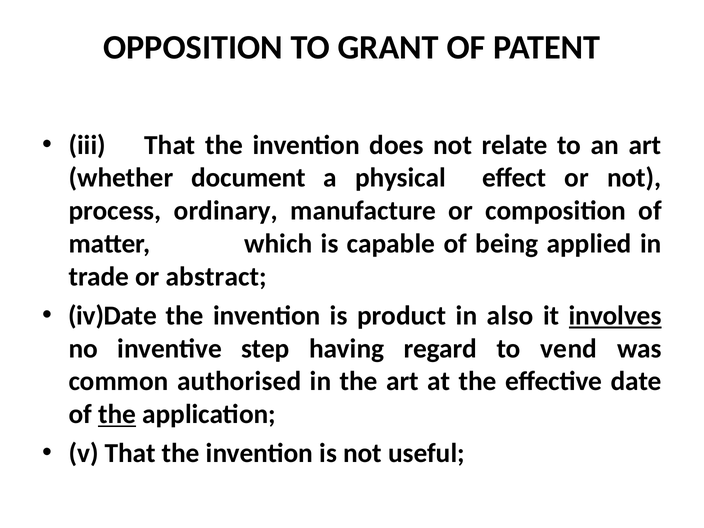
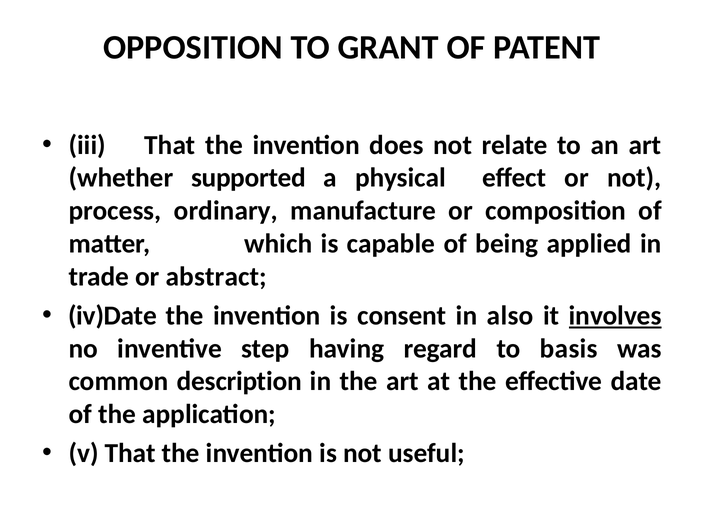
document: document -> supported
product: product -> consent
vend: vend -> basis
authorised: authorised -> description
the at (117, 414) underline: present -> none
